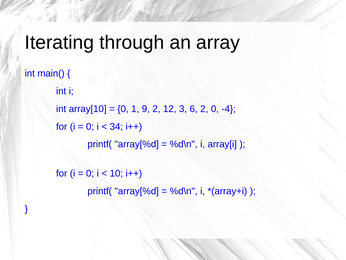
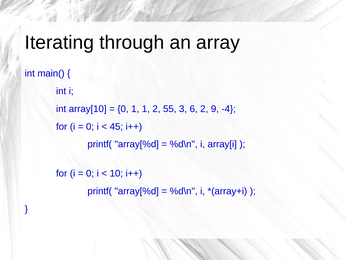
1 9: 9 -> 1
12: 12 -> 55
2 0: 0 -> 9
34: 34 -> 45
